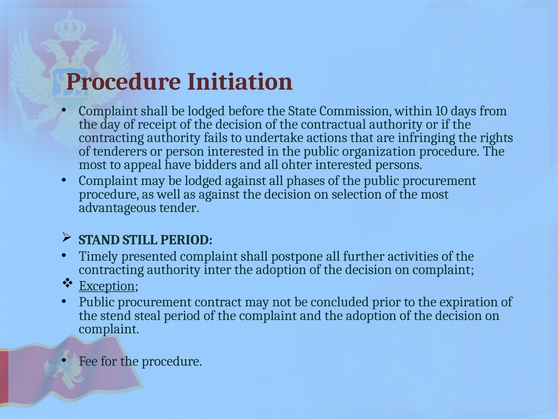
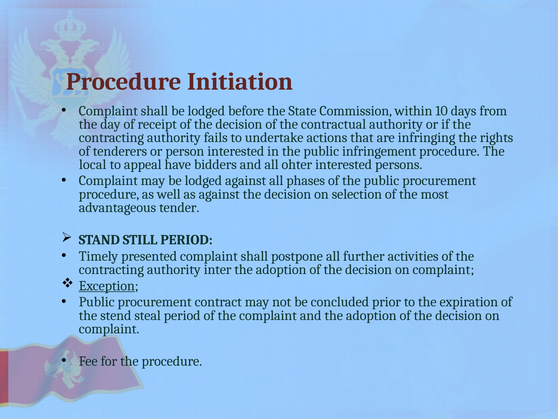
organization: organization -> infringement
most at (93, 164): most -> local
